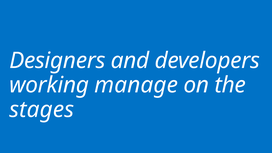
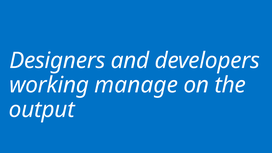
stages: stages -> output
